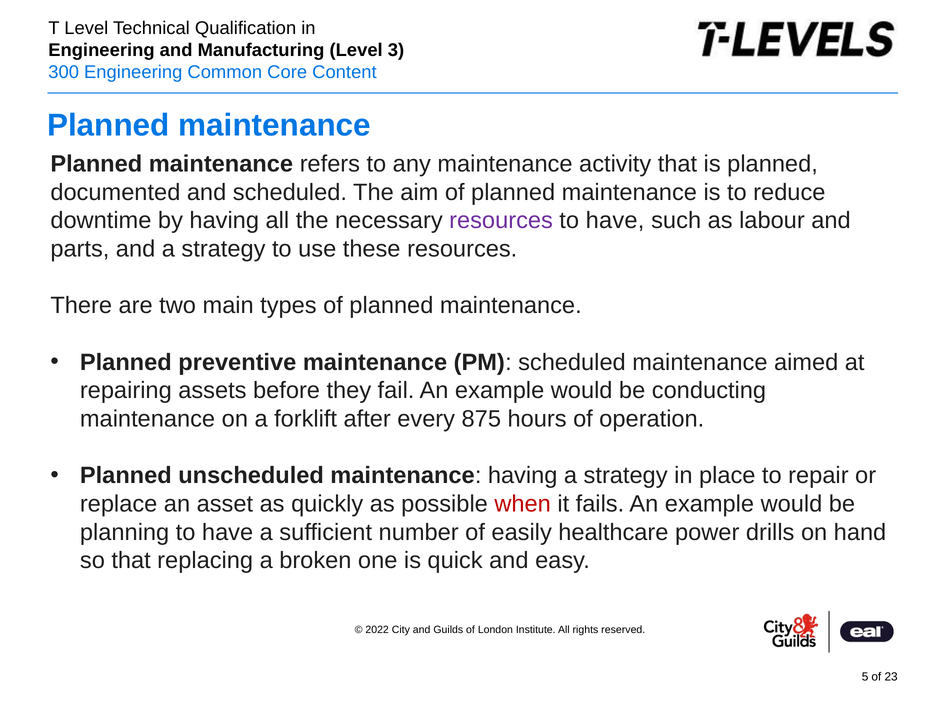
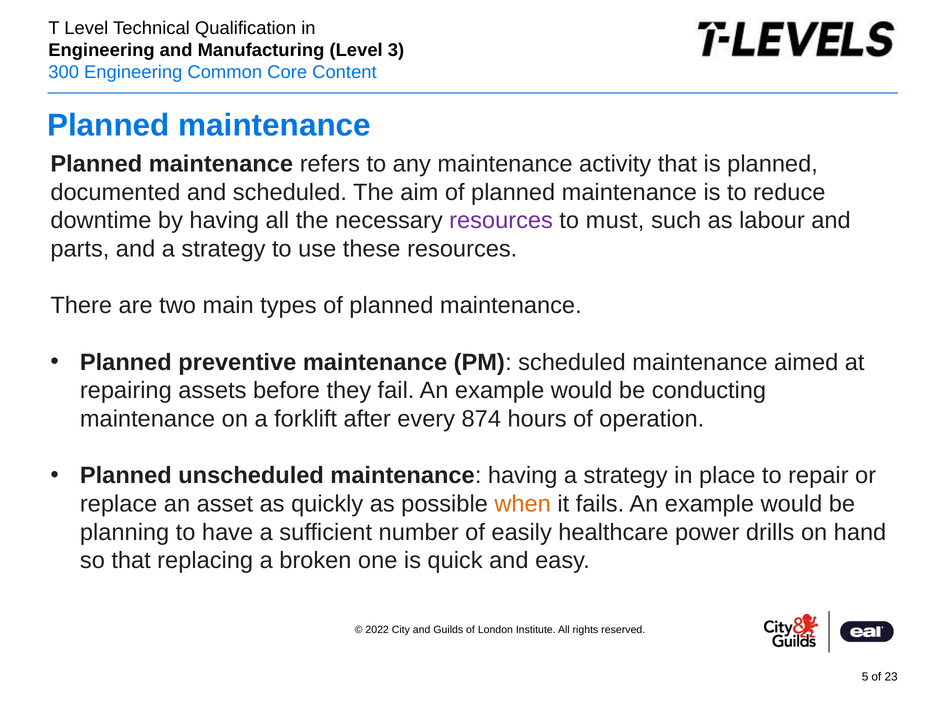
have at (615, 221): have -> must
875: 875 -> 874
when colour: red -> orange
